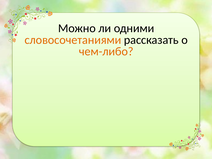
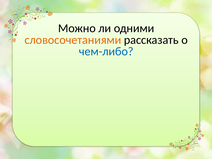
чем-либо colour: orange -> blue
